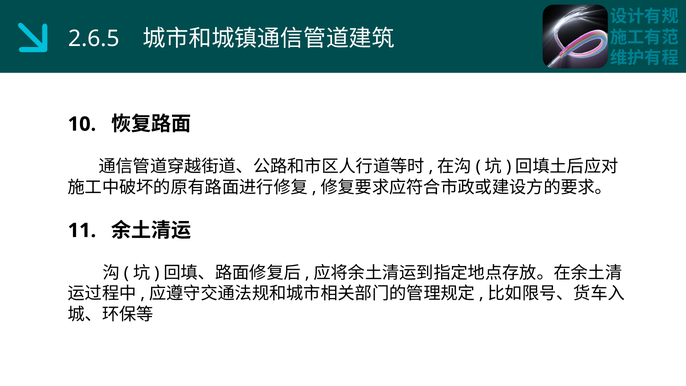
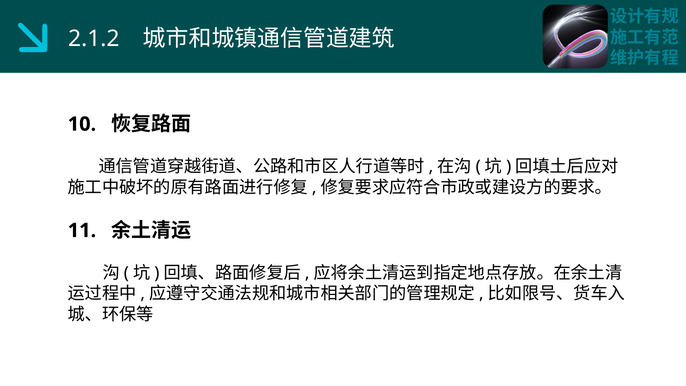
2.6.5: 2.6.5 -> 2.1.2
